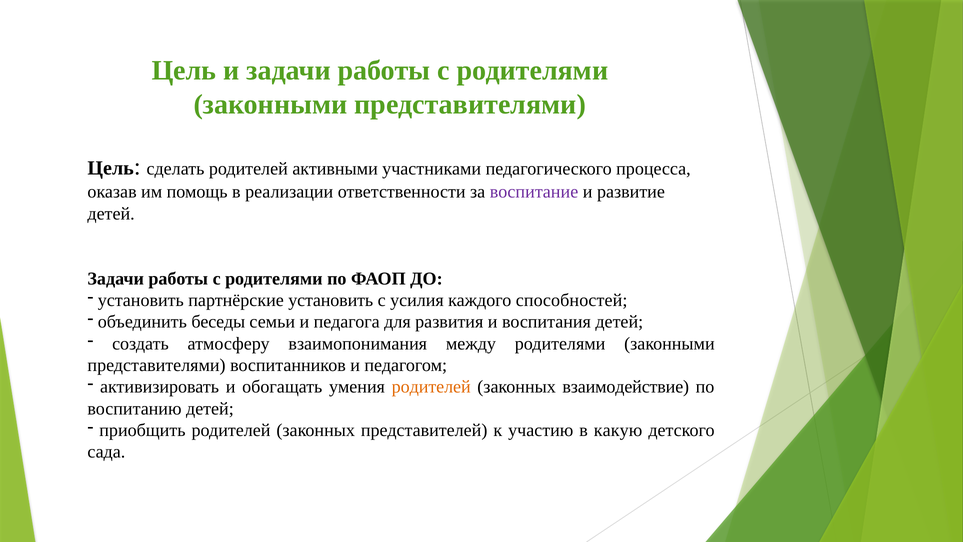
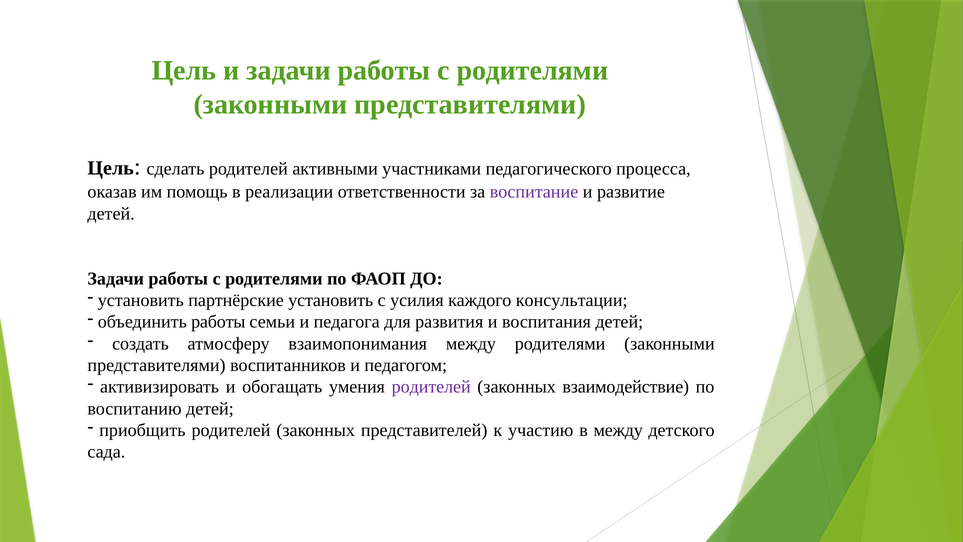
способностей: способностей -> консультации
объединить беседы: беседы -> работы
родителей at (431, 387) colour: orange -> purple
в какую: какую -> между
